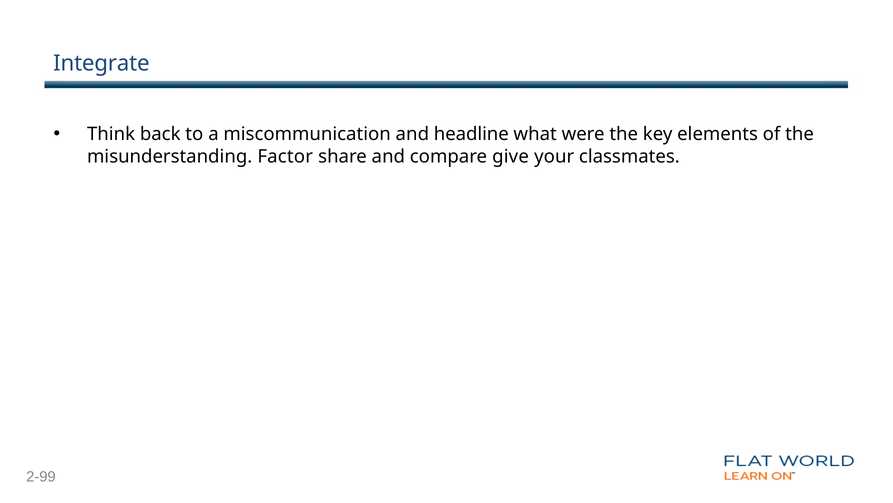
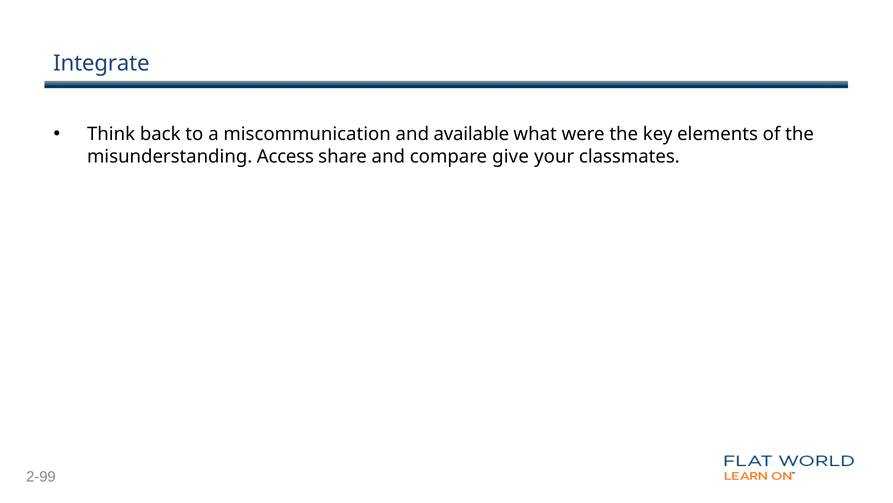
headline: headline -> available
Factor: Factor -> Access
